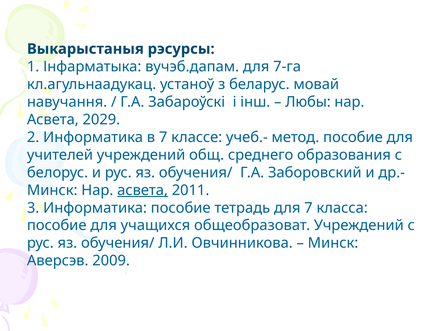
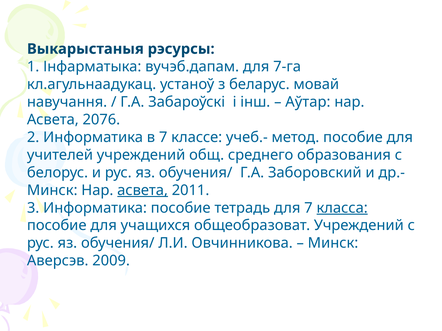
Любы: Любы -> Аўтар
2029: 2029 -> 2076
класса underline: none -> present
